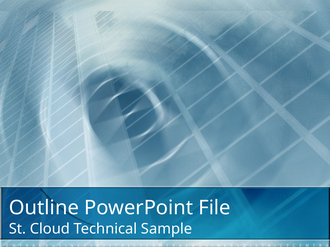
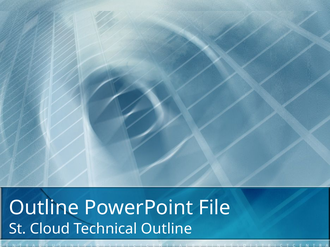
Technical Sample: Sample -> Outline
